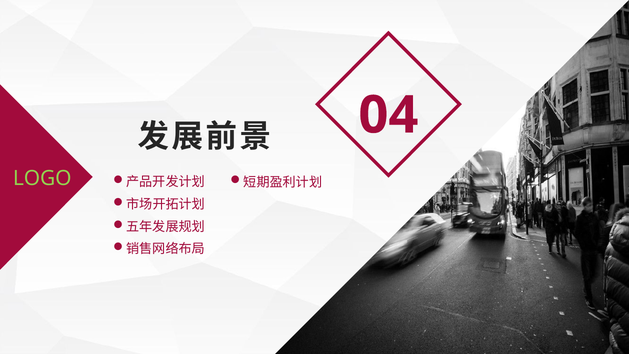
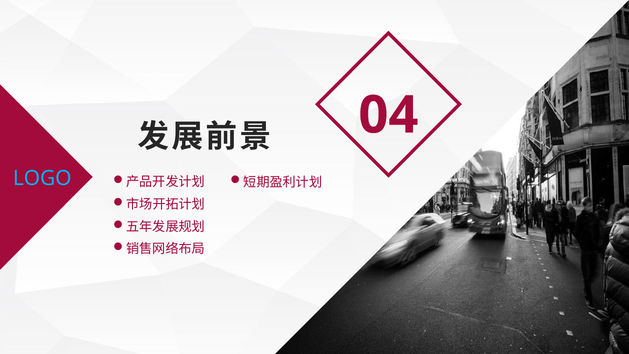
LOGO colour: light green -> light blue
